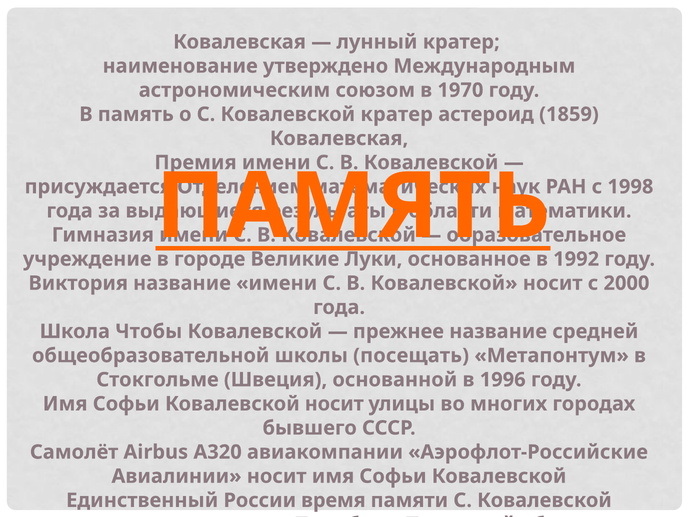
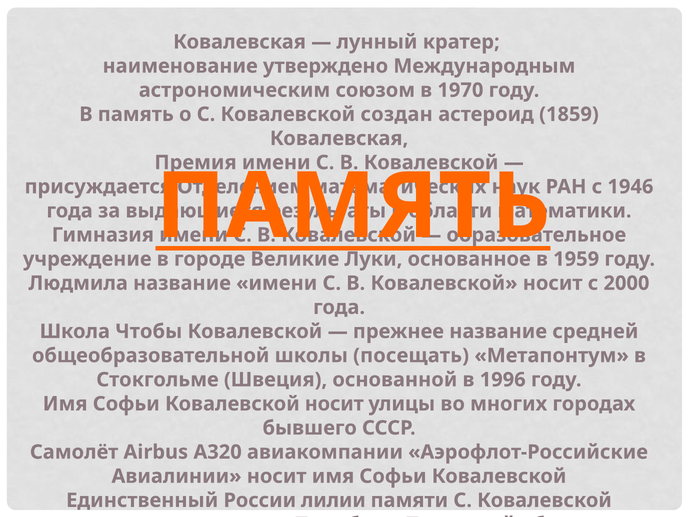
Ковалевской кратер: кратер -> создан
1998: 1998 -> 1946
1992: 1992 -> 1959
Виктория: Виктория -> Людмила
время: время -> лилии
